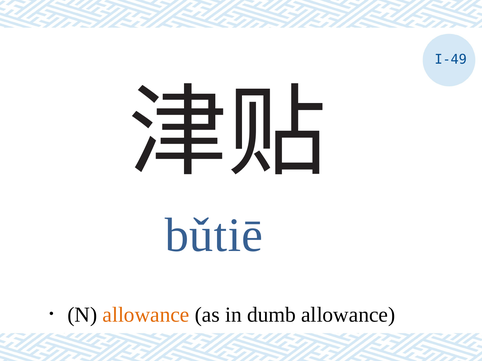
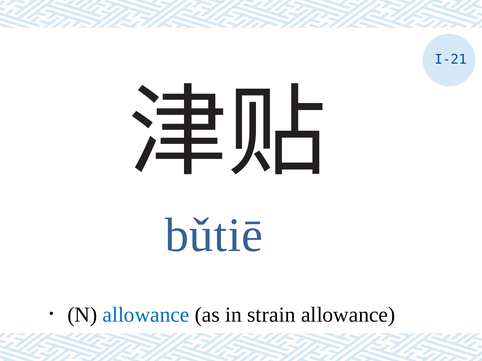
I-49: I-49 -> I-21
allowance at (146, 315) colour: orange -> blue
dumb: dumb -> strain
